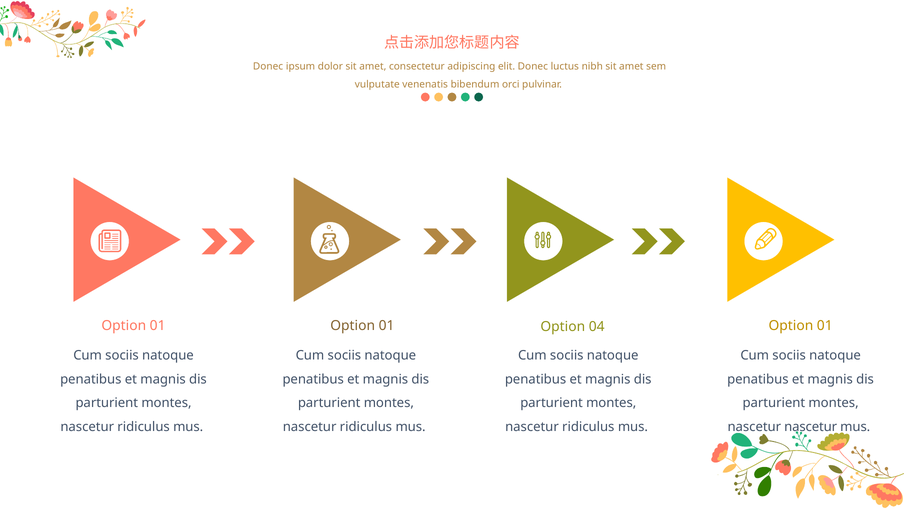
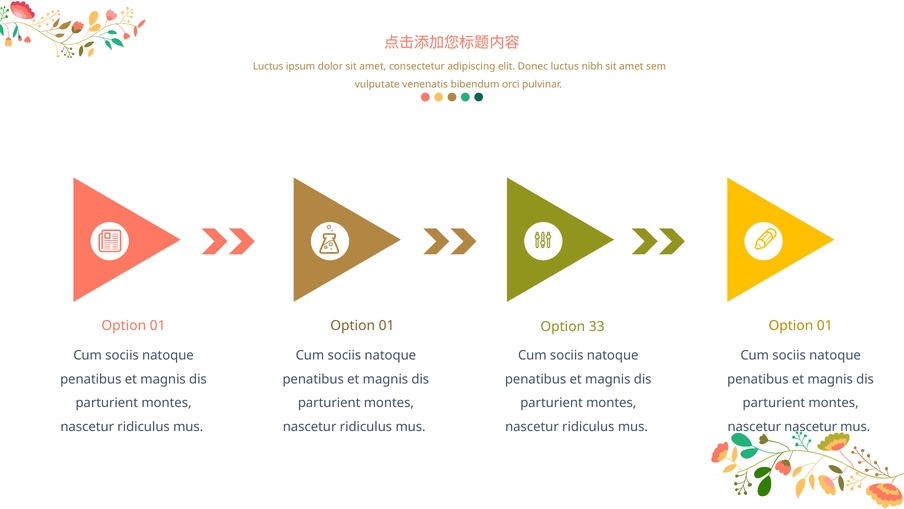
Donec at (268, 66): Donec -> Luctus
04: 04 -> 33
